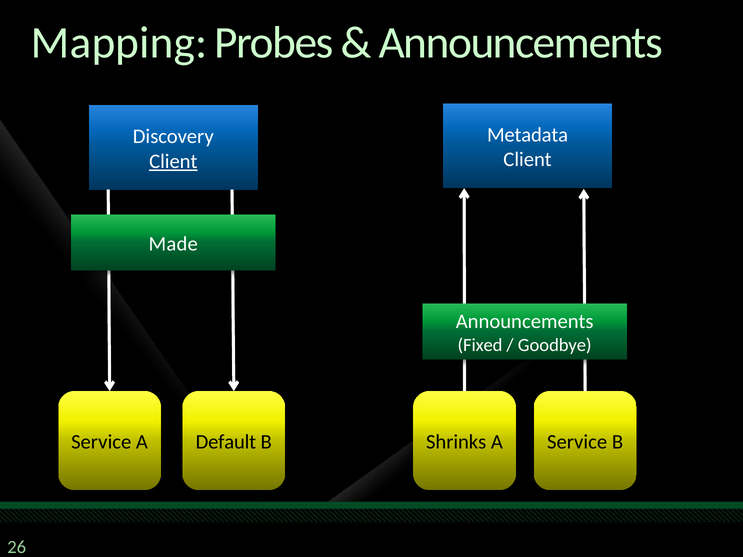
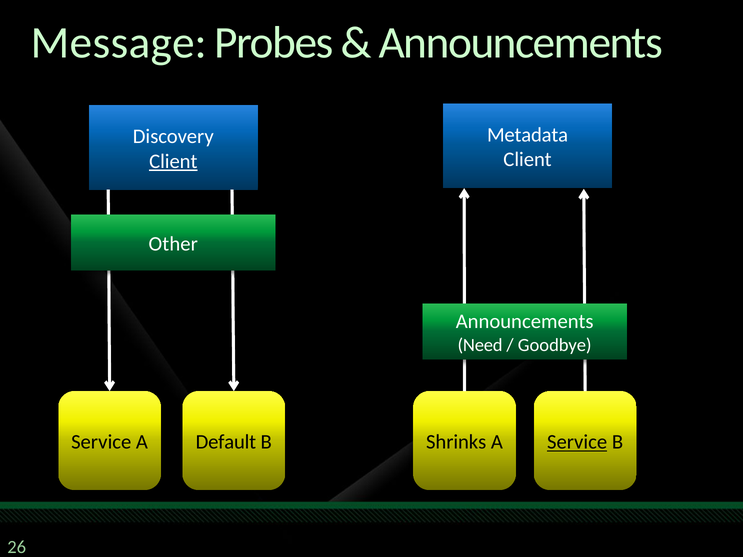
Mapping: Mapping -> Message
Made: Made -> Other
Fixed: Fixed -> Need
Service at (577, 442) underline: none -> present
